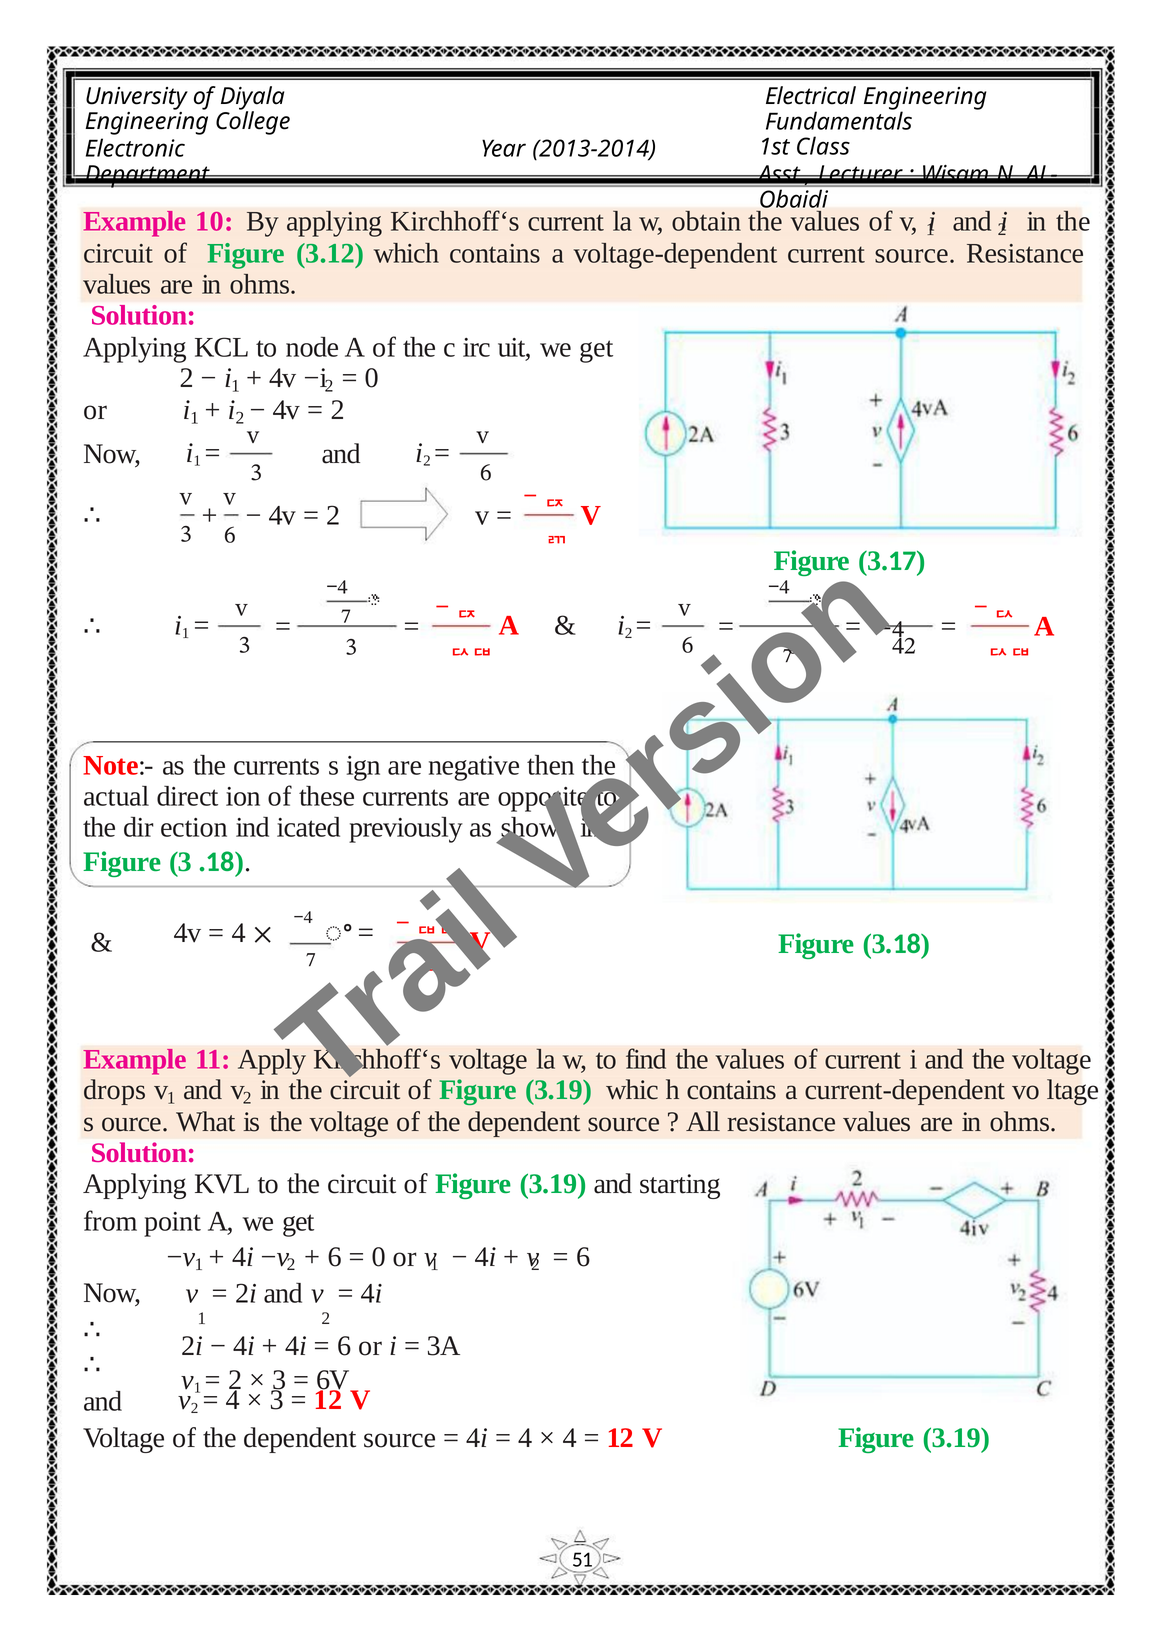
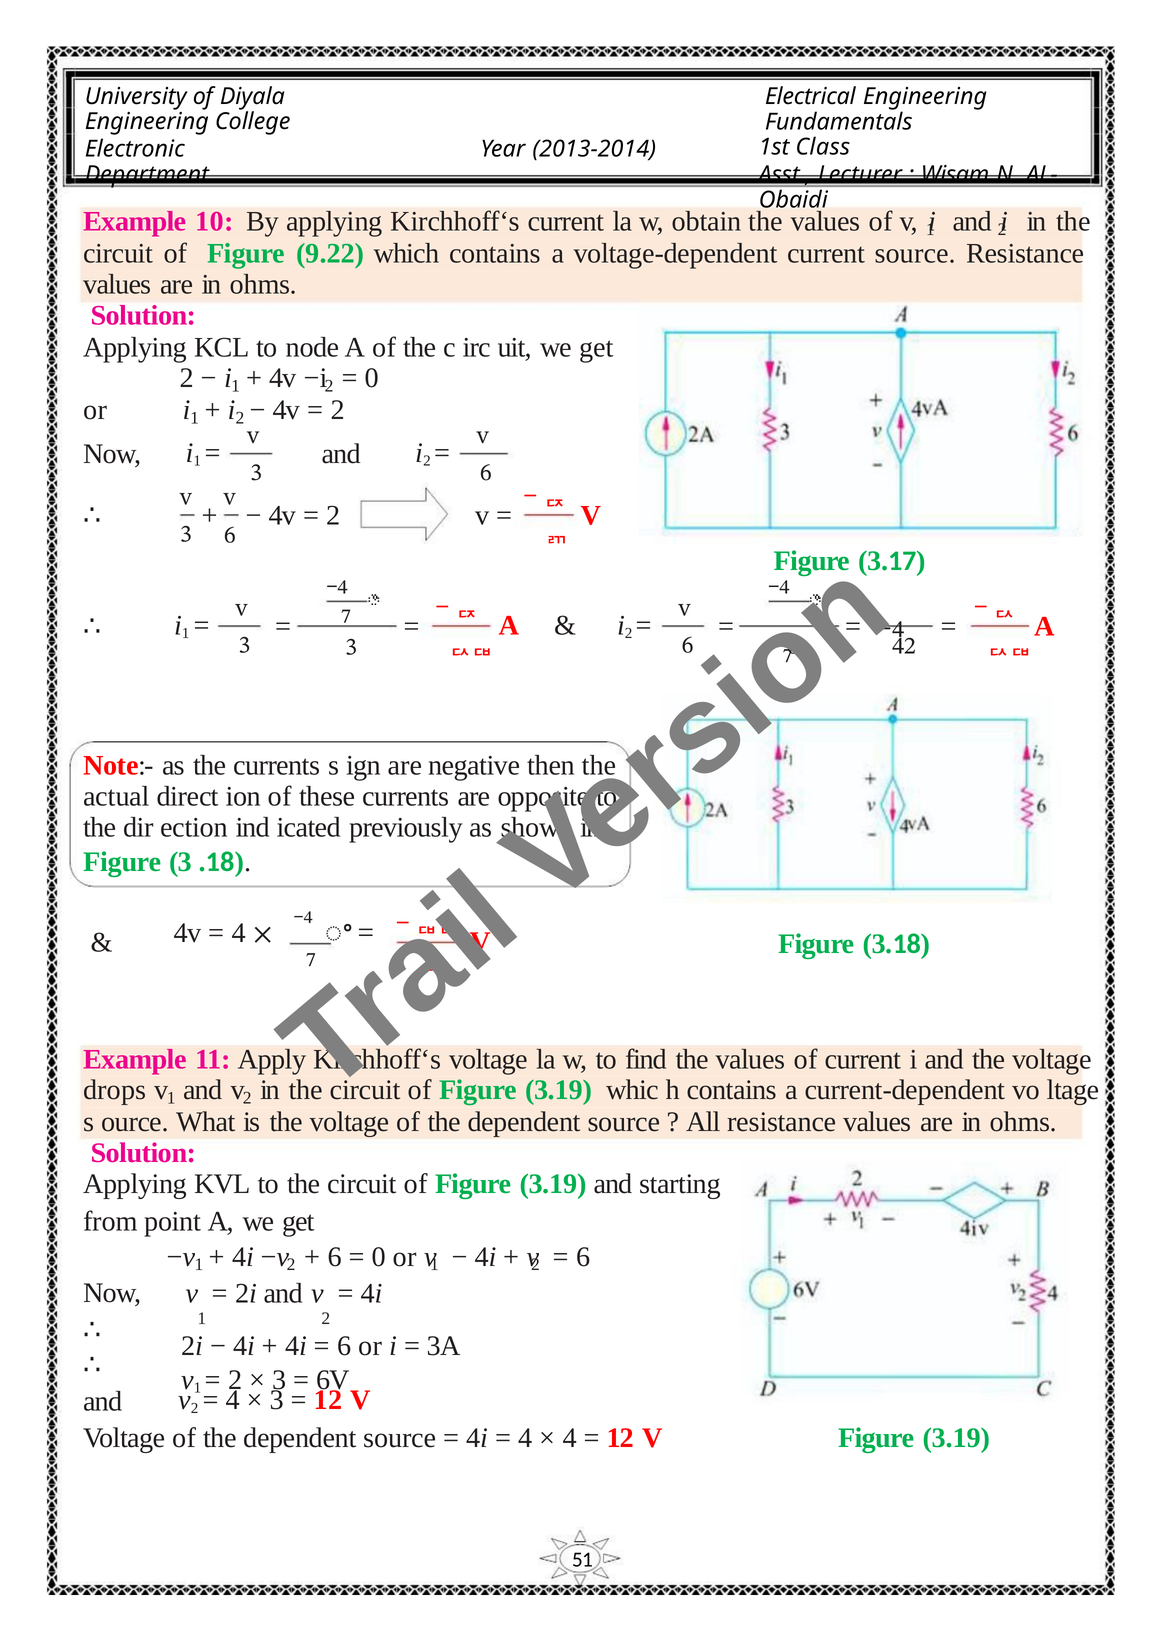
3.12: 3.12 -> 9.22
